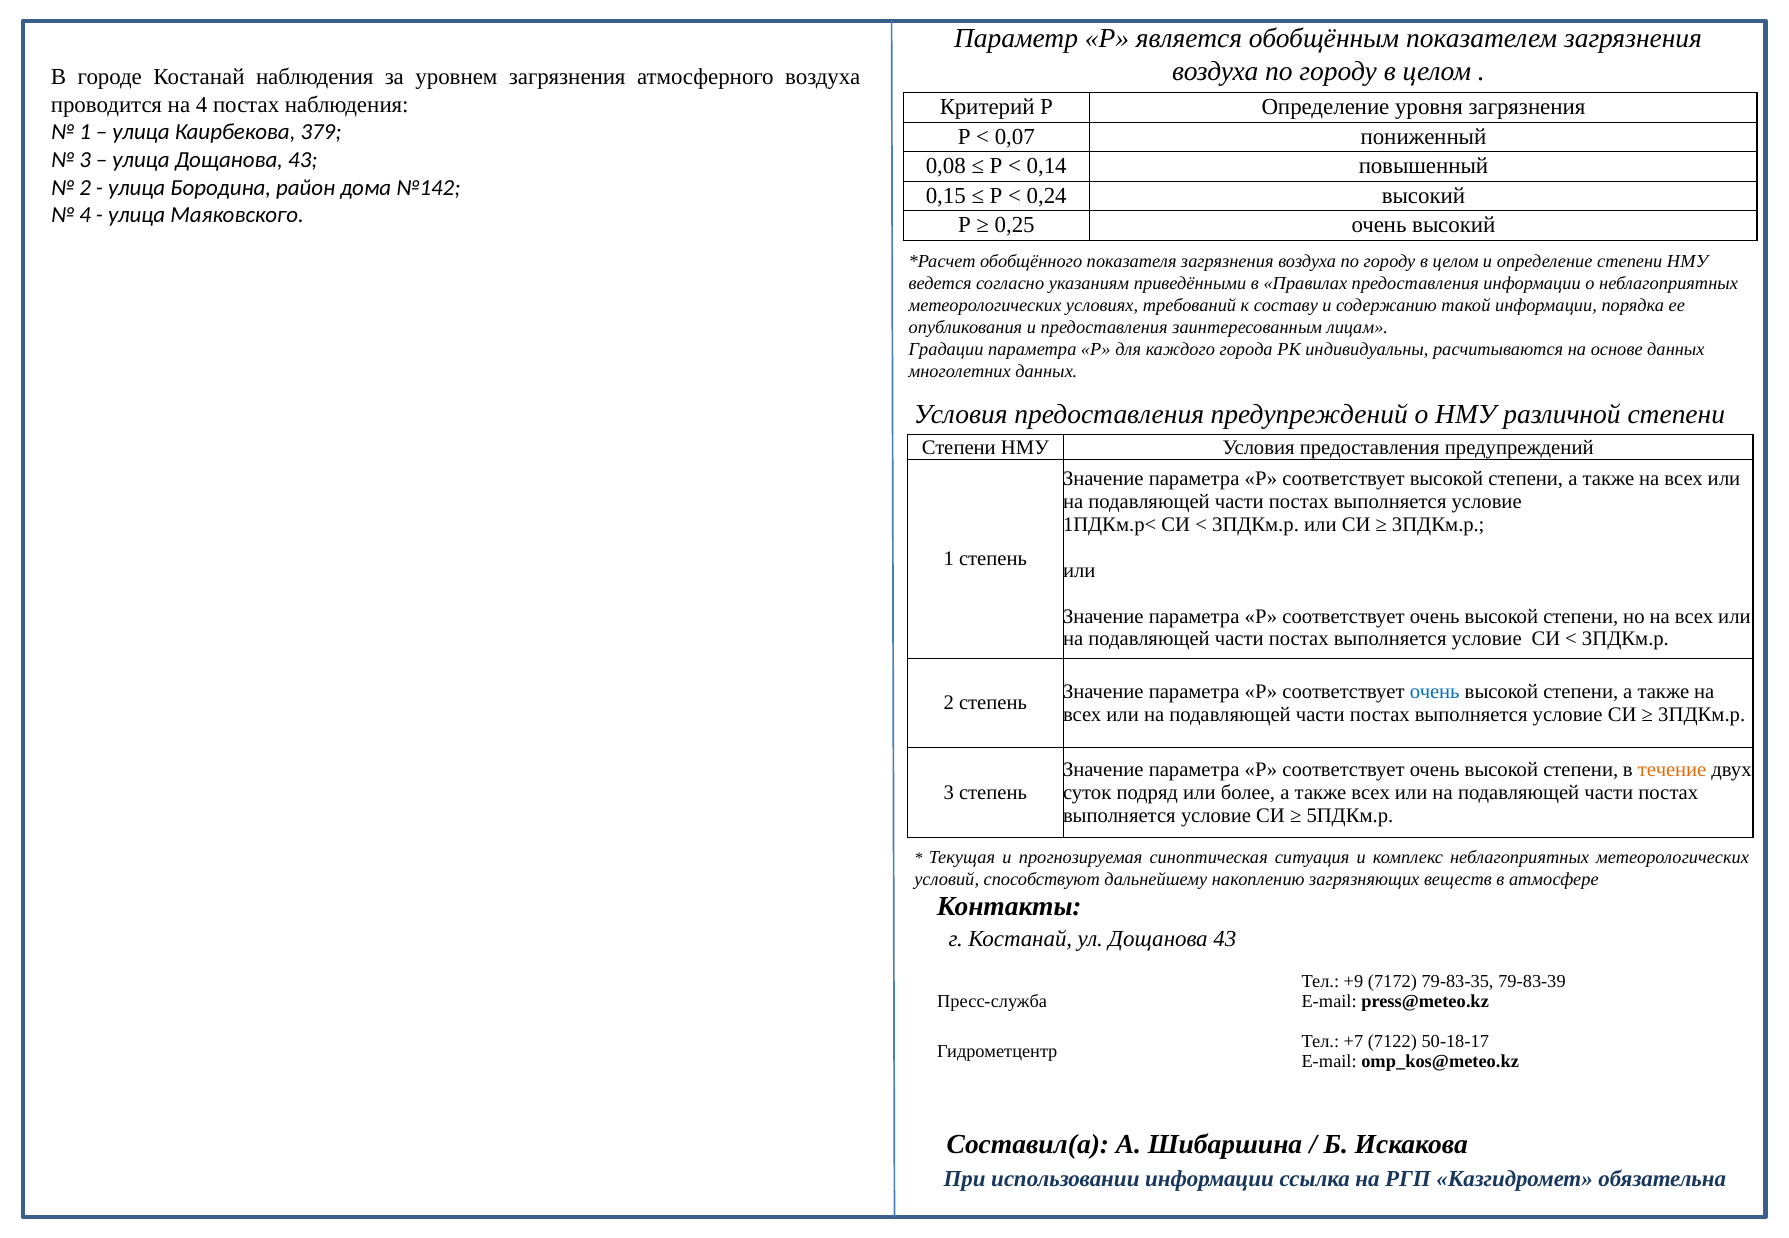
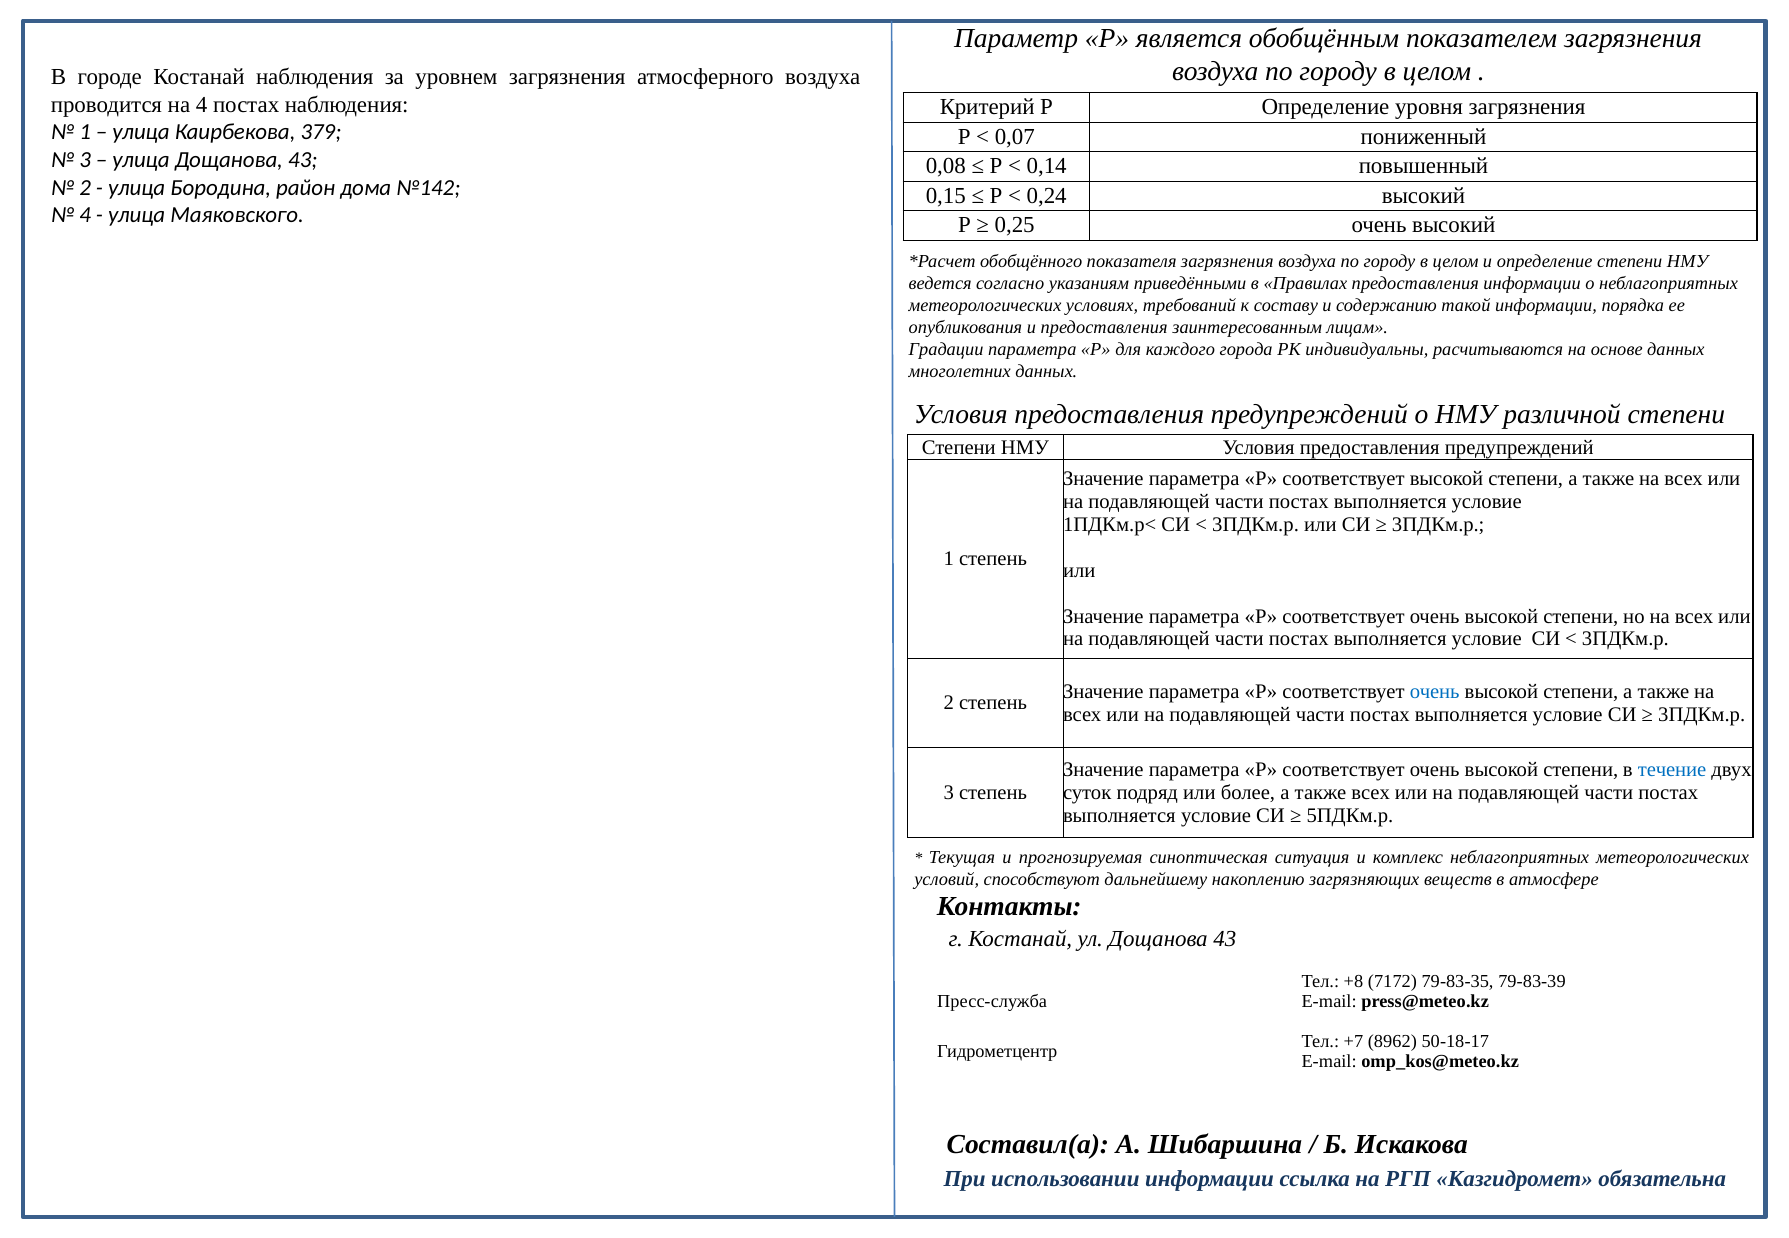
течение colour: orange -> blue
+9: +9 -> +8
7122: 7122 -> 8962
